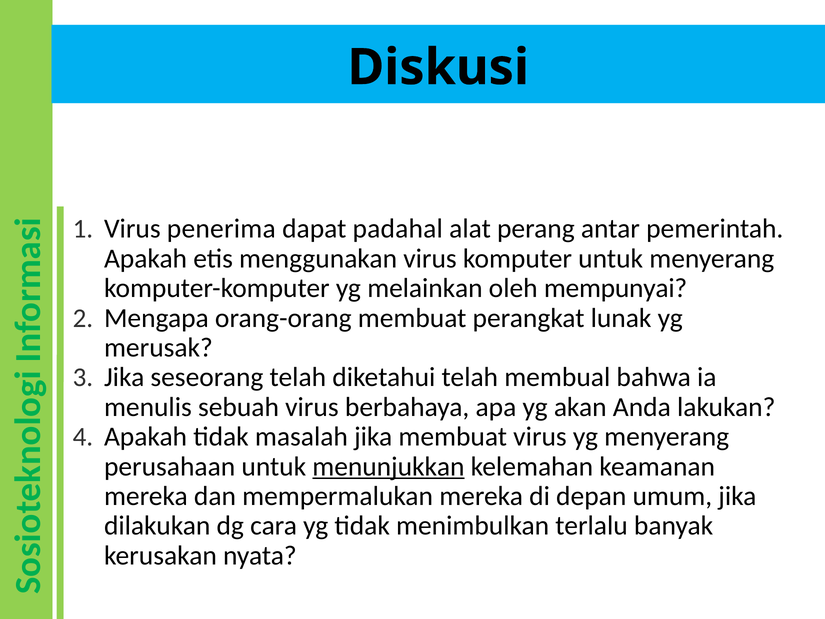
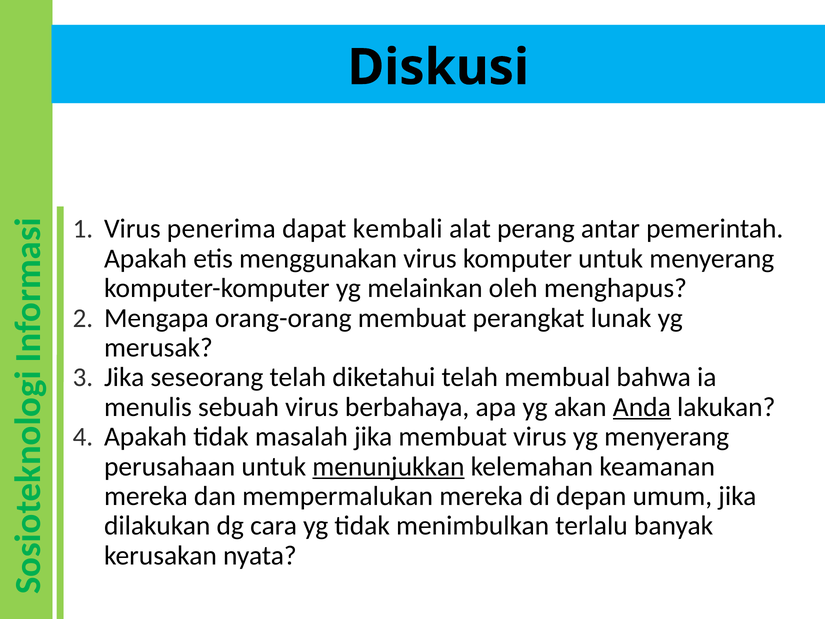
padahal: padahal -> kembali
mempunyai: mempunyai -> menghapus
Anda underline: none -> present
